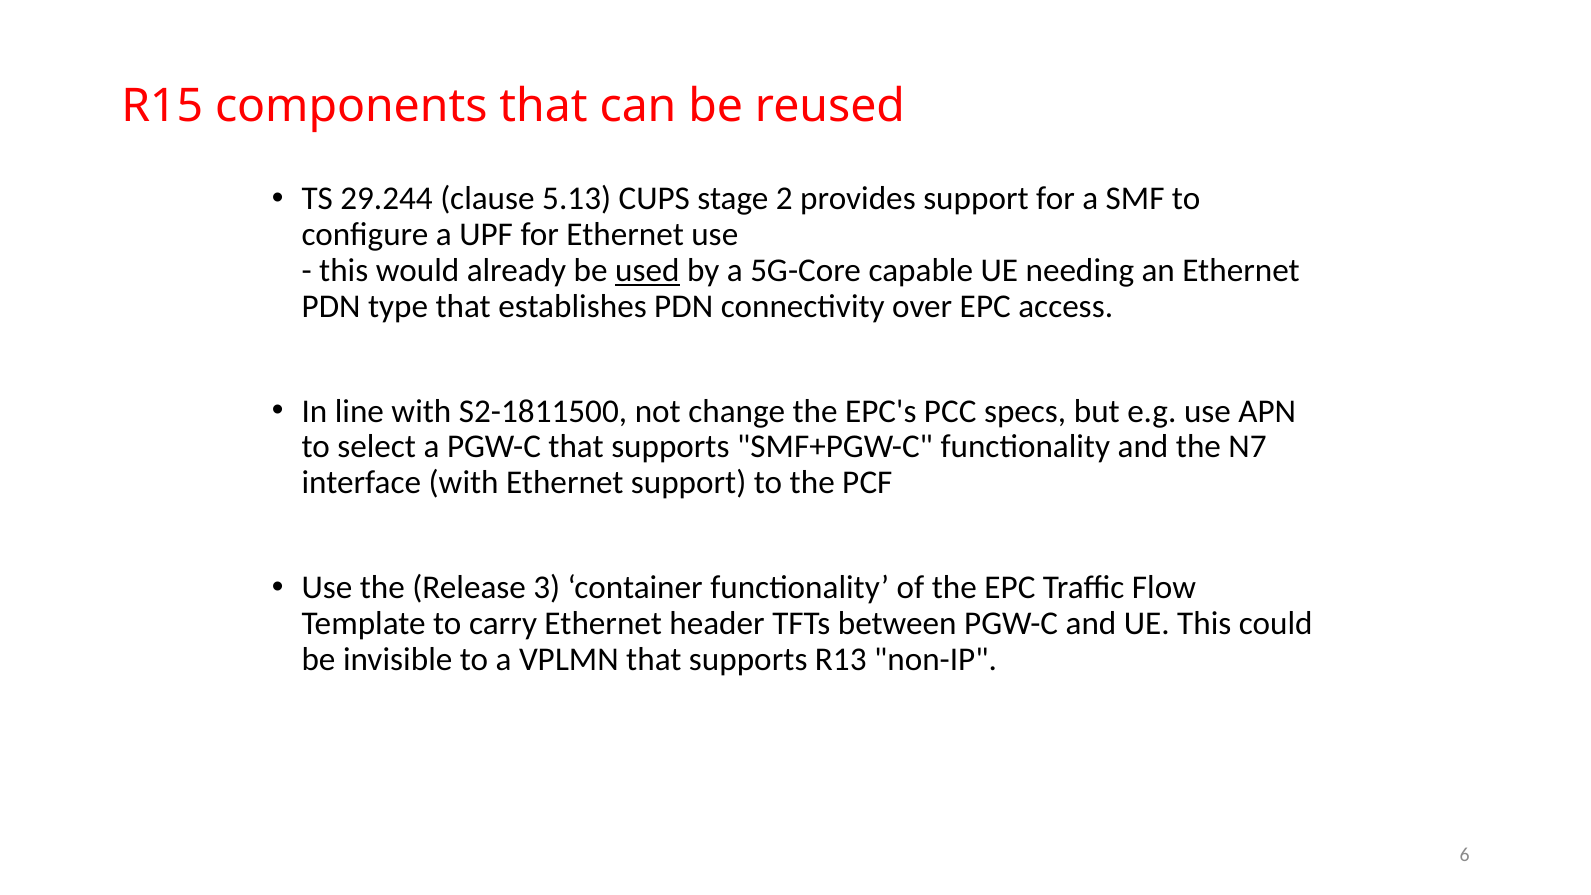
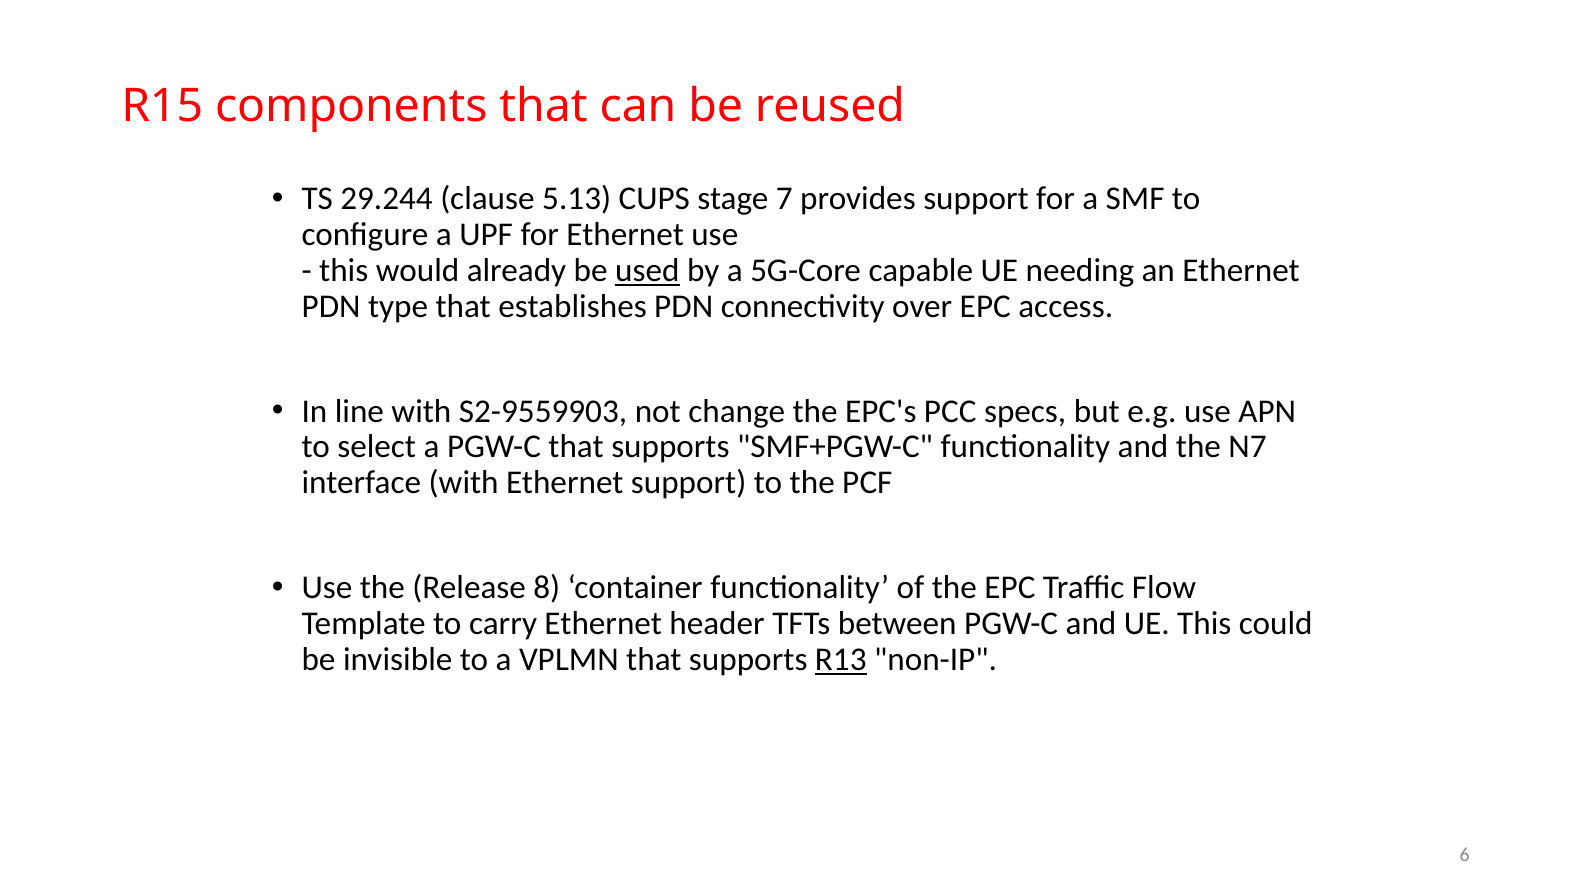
2: 2 -> 7
S2-1811500: S2-1811500 -> S2-9559903
3: 3 -> 8
R13 underline: none -> present
